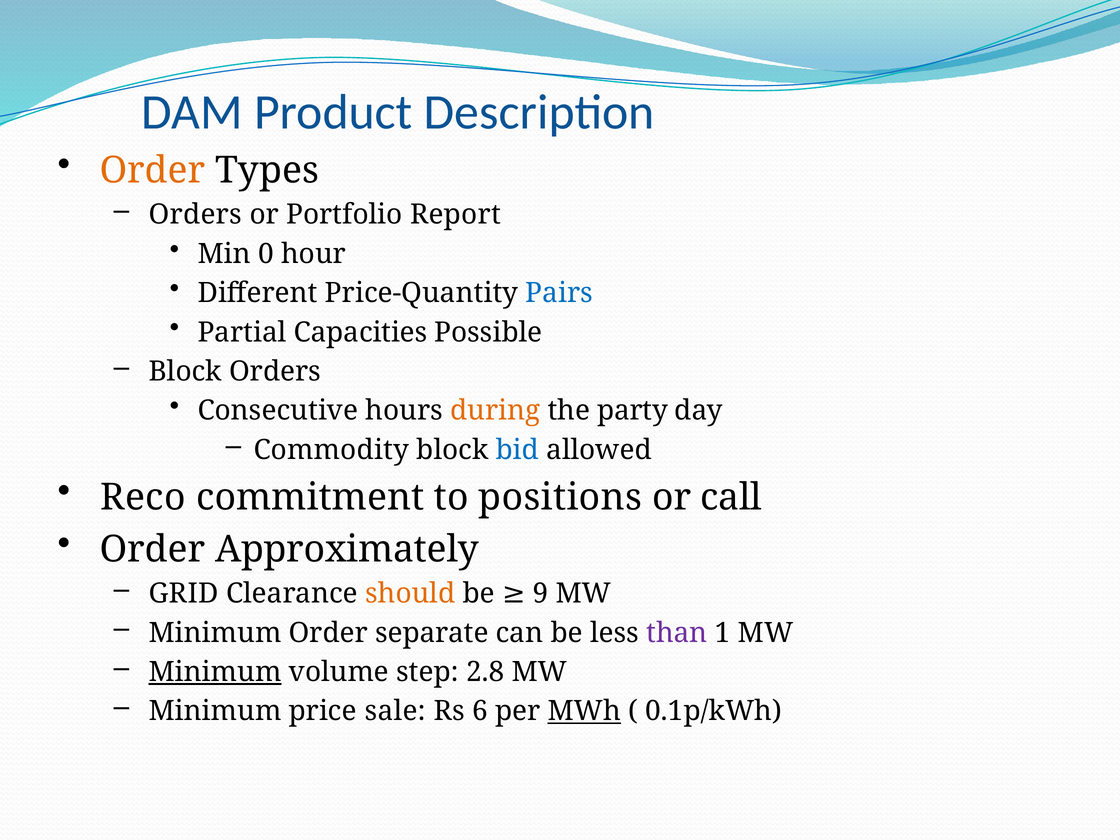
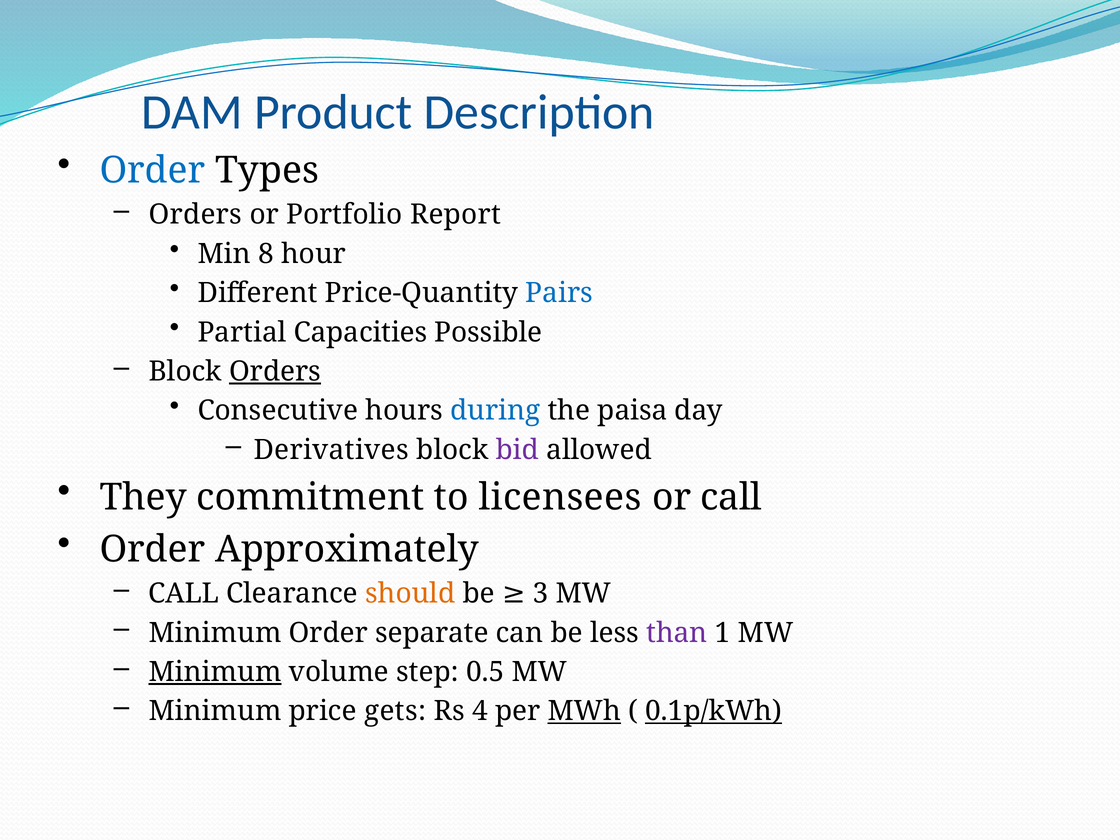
Order at (153, 171) colour: orange -> blue
0: 0 -> 8
Orders at (275, 371) underline: none -> present
during colour: orange -> blue
party: party -> paisa
Commodity: Commodity -> Derivatives
bid colour: blue -> purple
Reco: Reco -> They
positions: positions -> licensees
GRID at (184, 594): GRID -> CALL
9: 9 -> 3
2.8: 2.8 -> 0.5
sale: sale -> gets
6: 6 -> 4
0.1p/kWh underline: none -> present
